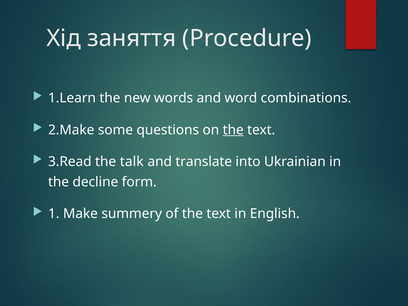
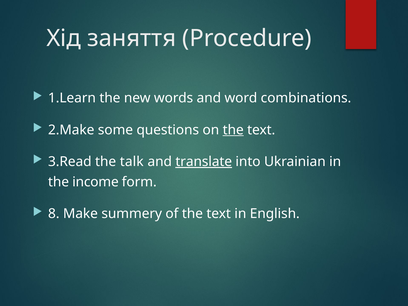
translate underline: none -> present
decline: decline -> income
1: 1 -> 8
